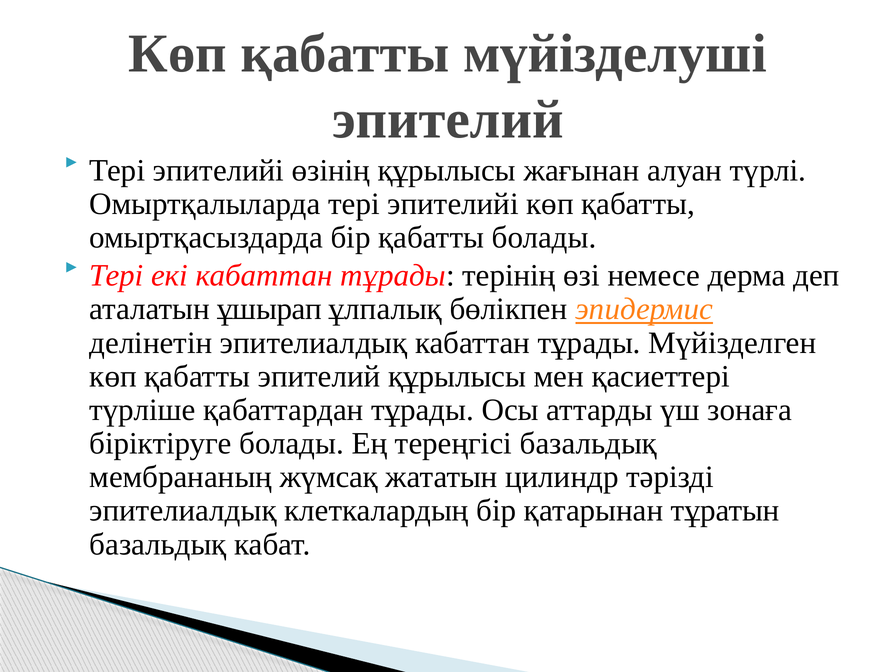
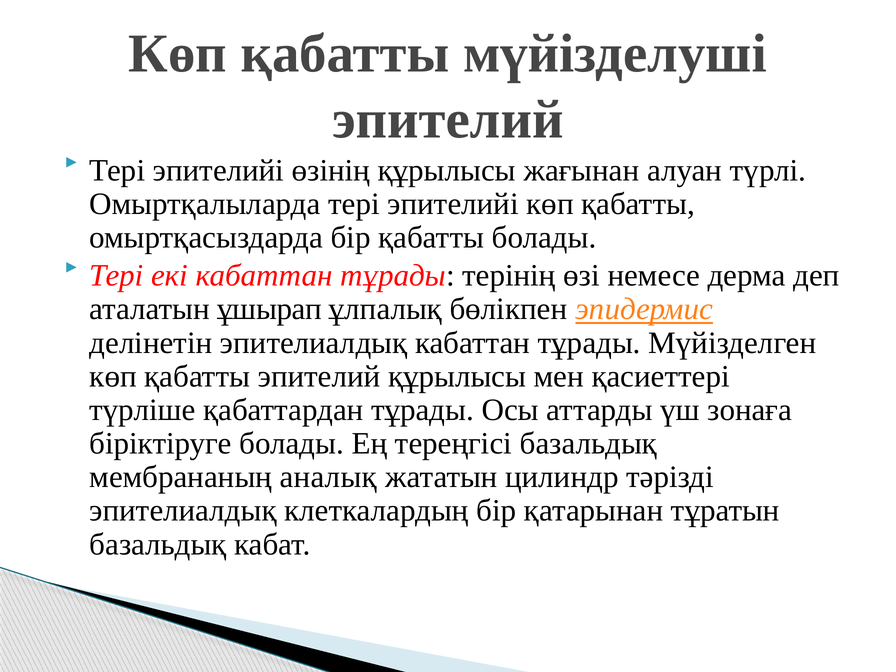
жүмсақ: жүмсақ -> аналық
